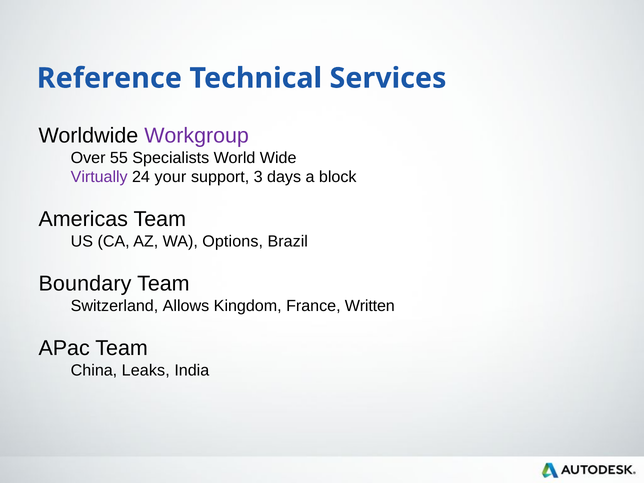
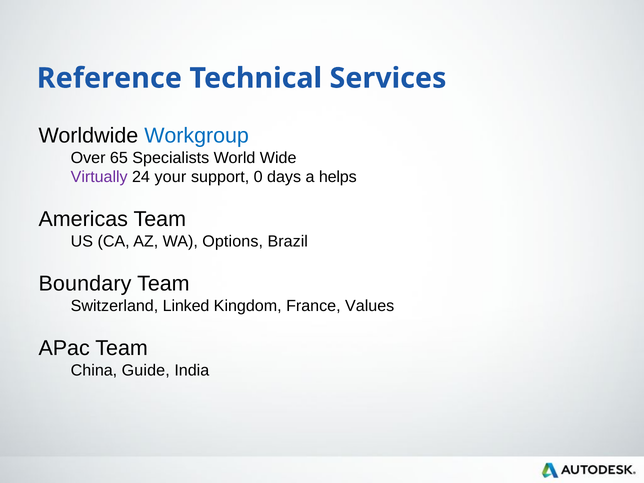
Workgroup colour: purple -> blue
55: 55 -> 65
3: 3 -> 0
block: block -> helps
Allows: Allows -> Linked
Written: Written -> Values
Leaks: Leaks -> Guide
